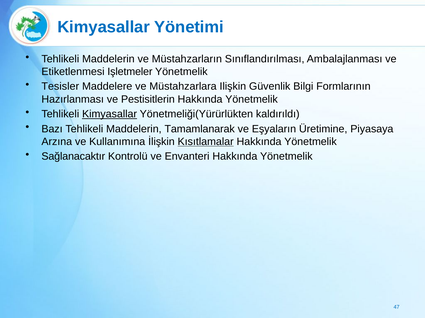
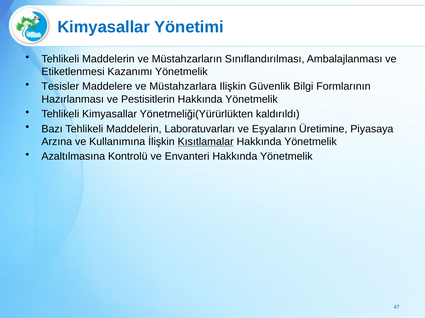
Işletmeler: Işletmeler -> Kazanımı
Kimyasallar at (110, 114) underline: present -> none
Tamamlanarak: Tamamlanarak -> Laboratuvarları
Sağlanacaktır: Sağlanacaktır -> Azaltılmasına
